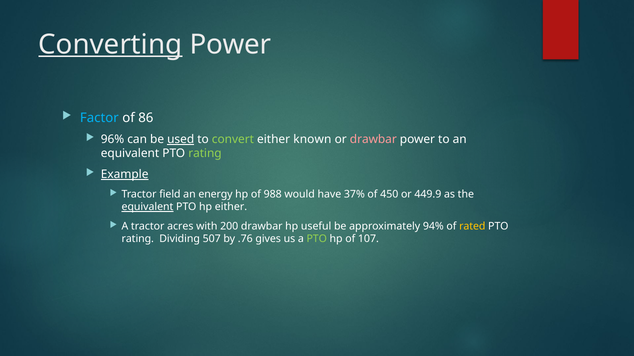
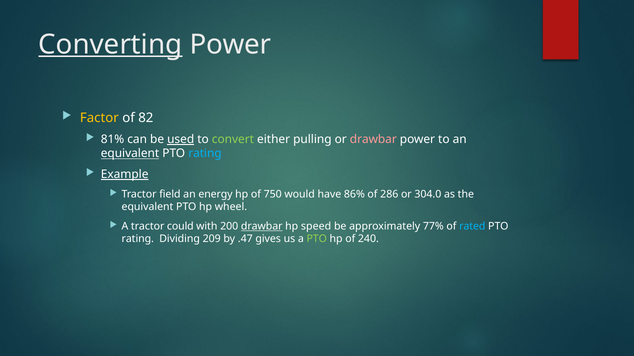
Factor colour: light blue -> yellow
86: 86 -> 82
96%: 96% -> 81%
known: known -> pulling
equivalent at (130, 154) underline: none -> present
rating at (205, 154) colour: light green -> light blue
988: 988 -> 750
37%: 37% -> 86%
450: 450 -> 286
449.9: 449.9 -> 304.0
equivalent at (148, 207) underline: present -> none
hp either: either -> wheel
acres: acres -> could
drawbar at (262, 227) underline: none -> present
useful: useful -> speed
94%: 94% -> 77%
rated colour: yellow -> light blue
507: 507 -> 209
.76: .76 -> .47
107: 107 -> 240
